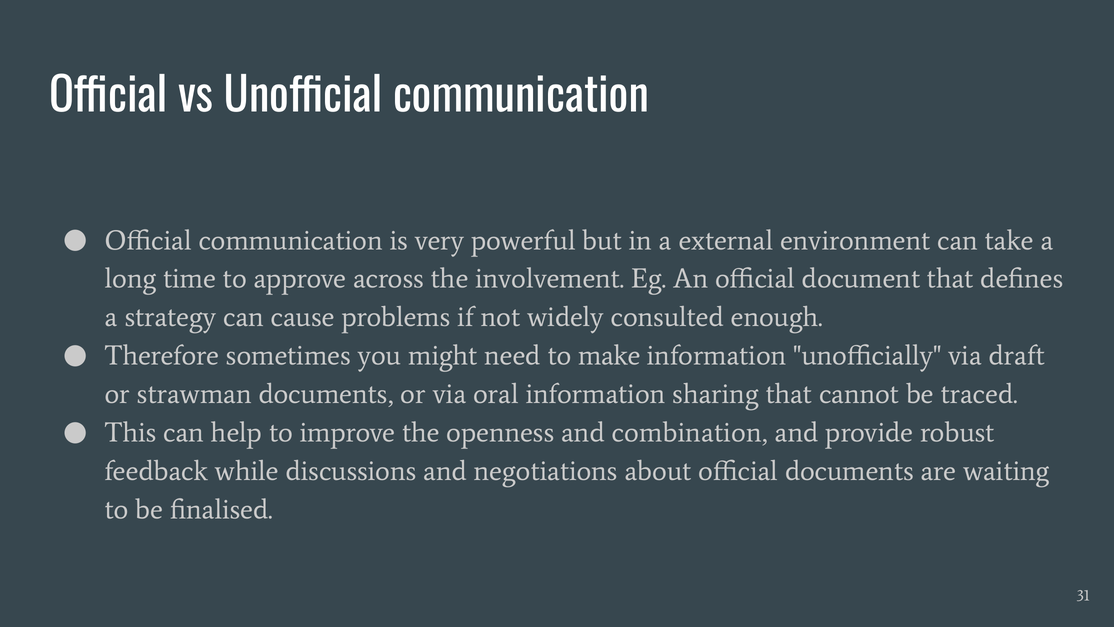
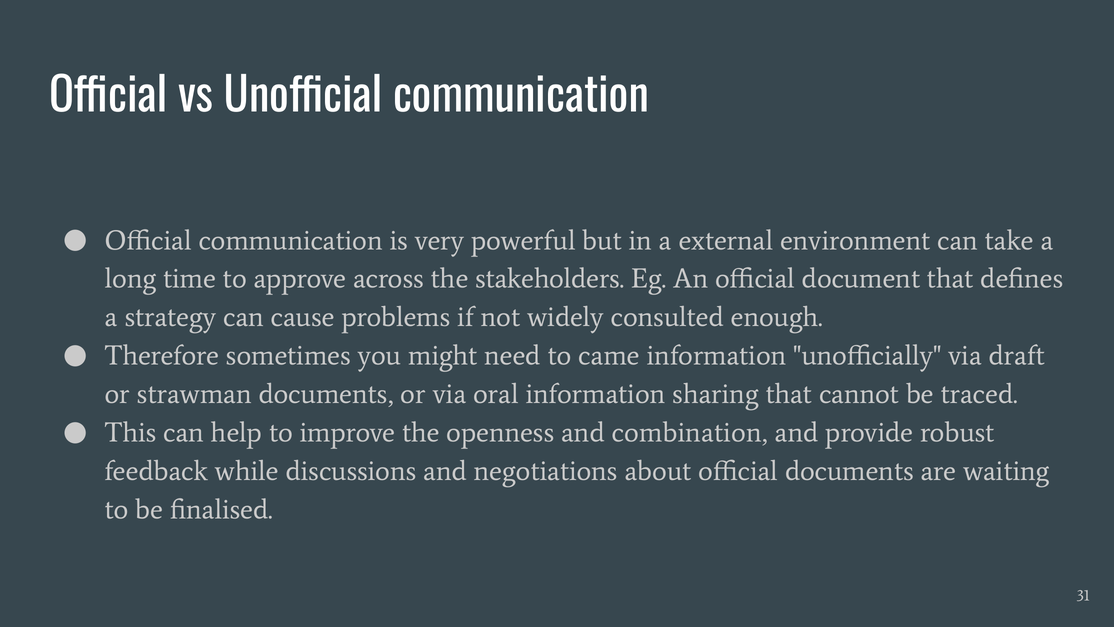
involvement: involvement -> stakeholders
make: make -> came
